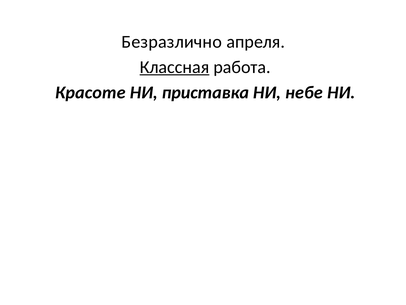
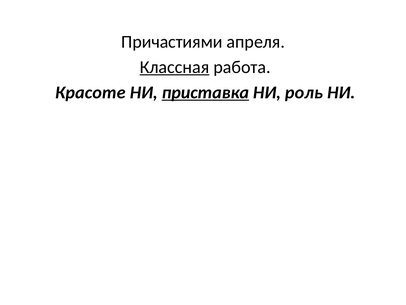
Безразлично: Безразлично -> Причастиями
приставка underline: none -> present
небе: небе -> роль
